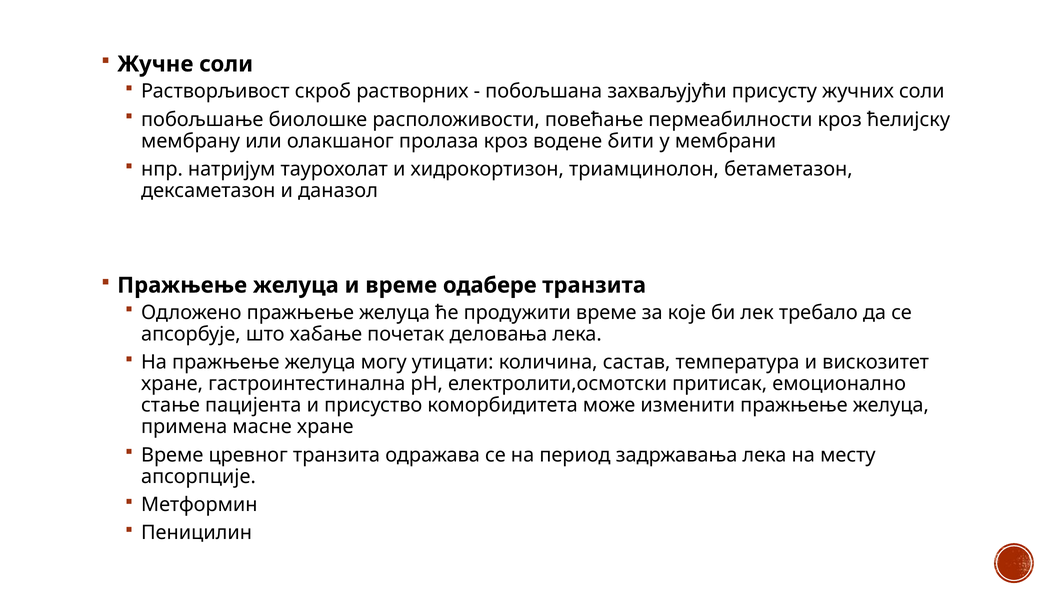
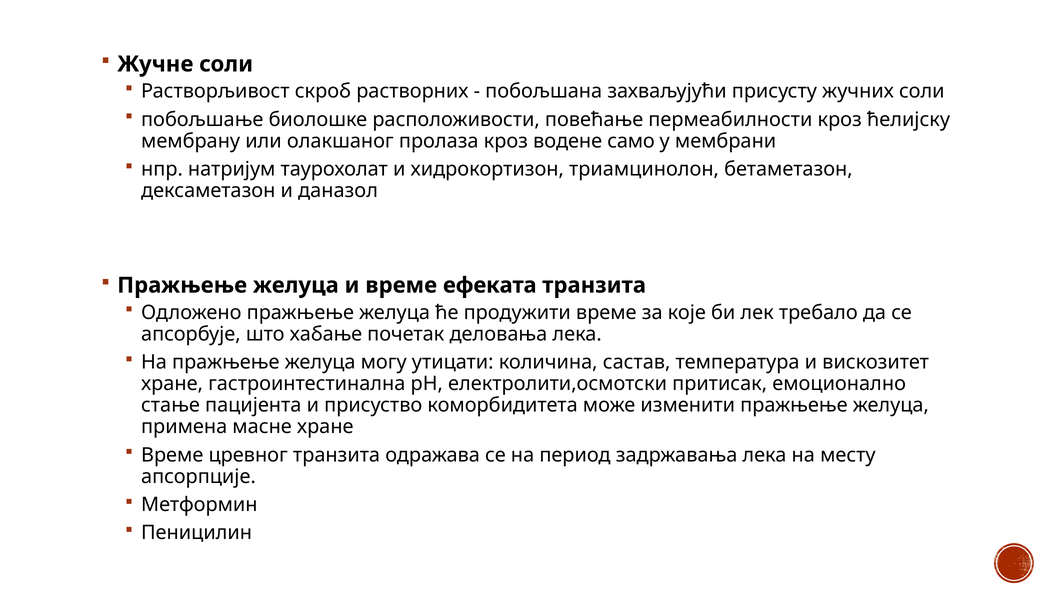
бити: бити -> само
одабере: одабере -> ефеката
